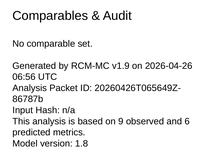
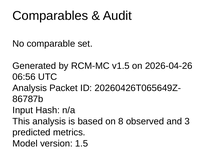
v1.9: v1.9 -> v1.5
9: 9 -> 8
6: 6 -> 3
1.8: 1.8 -> 1.5
